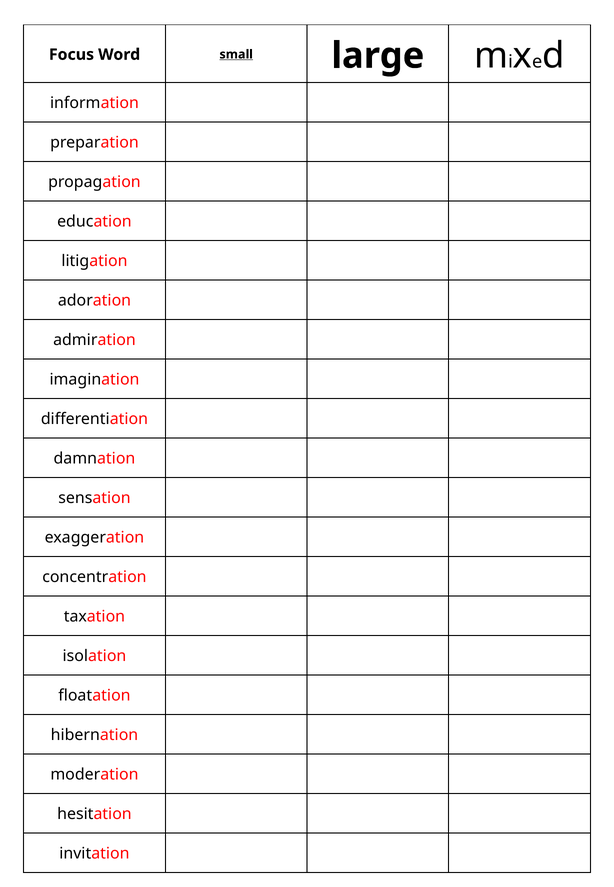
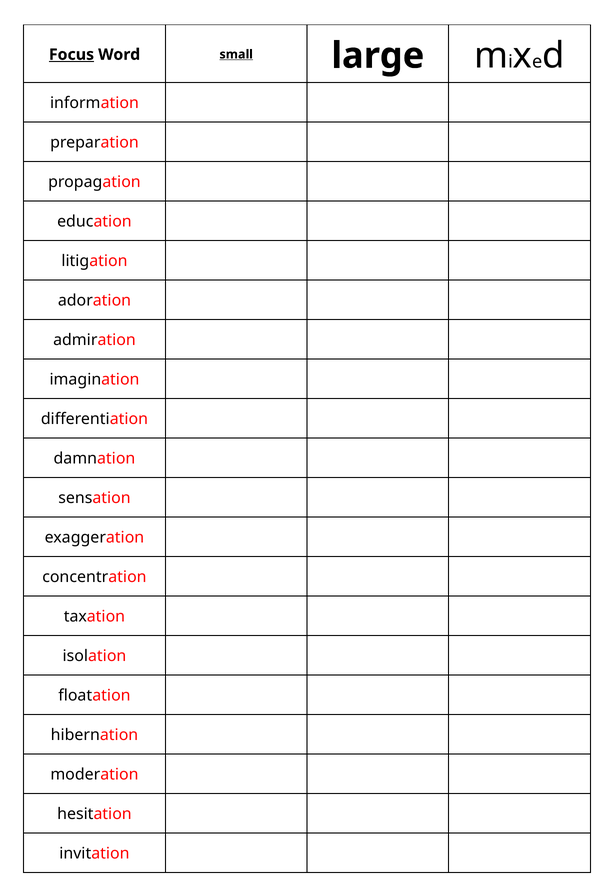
Focus underline: none -> present
